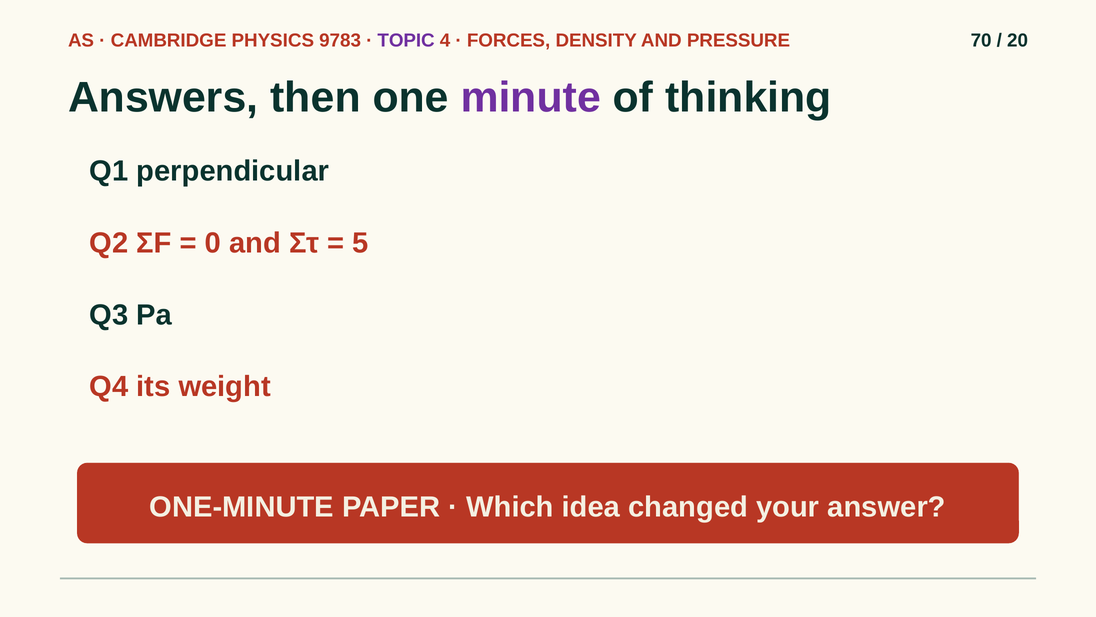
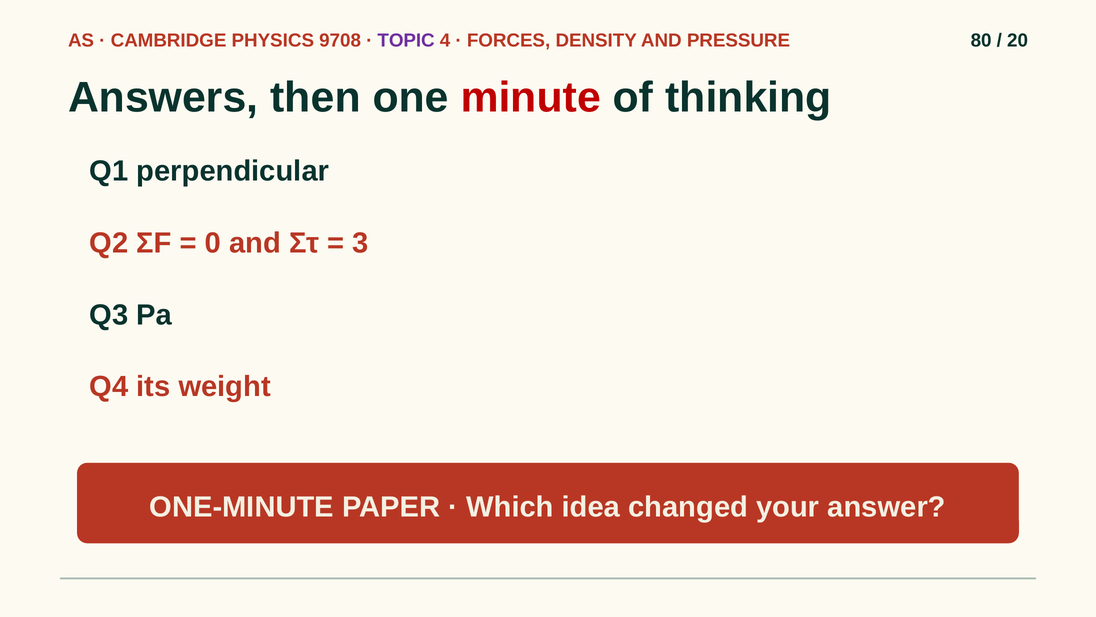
9783: 9783 -> 9708
70: 70 -> 80
minute colour: purple -> red
5: 5 -> 3
